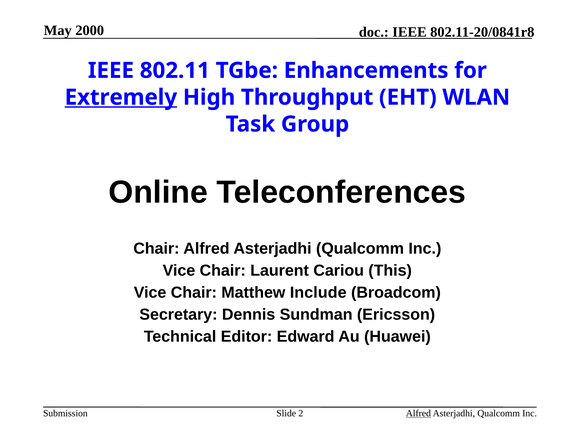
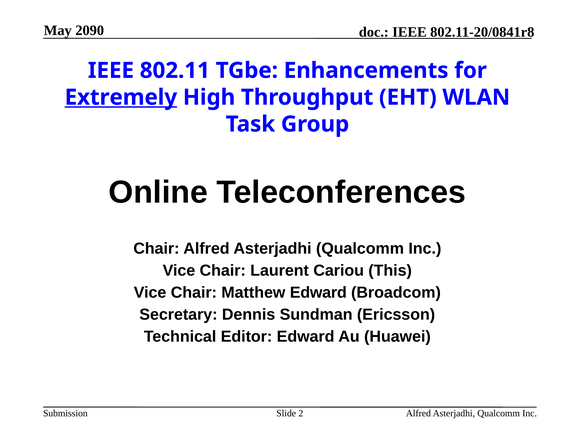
2000: 2000 -> 2090
Matthew Include: Include -> Edward
Alfred at (418, 414) underline: present -> none
